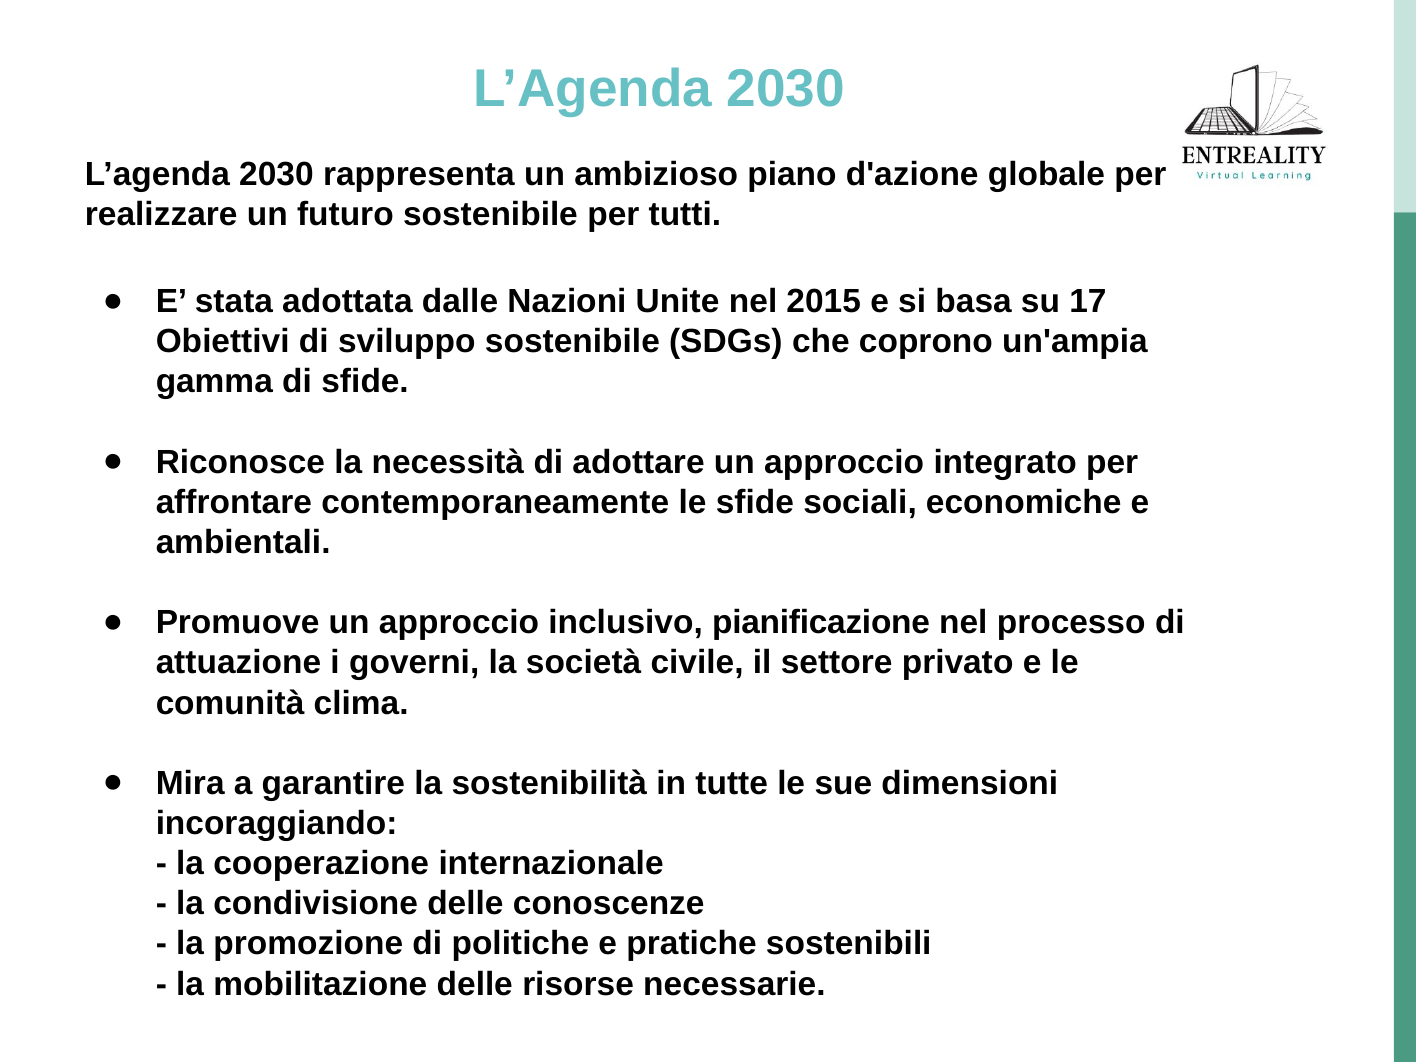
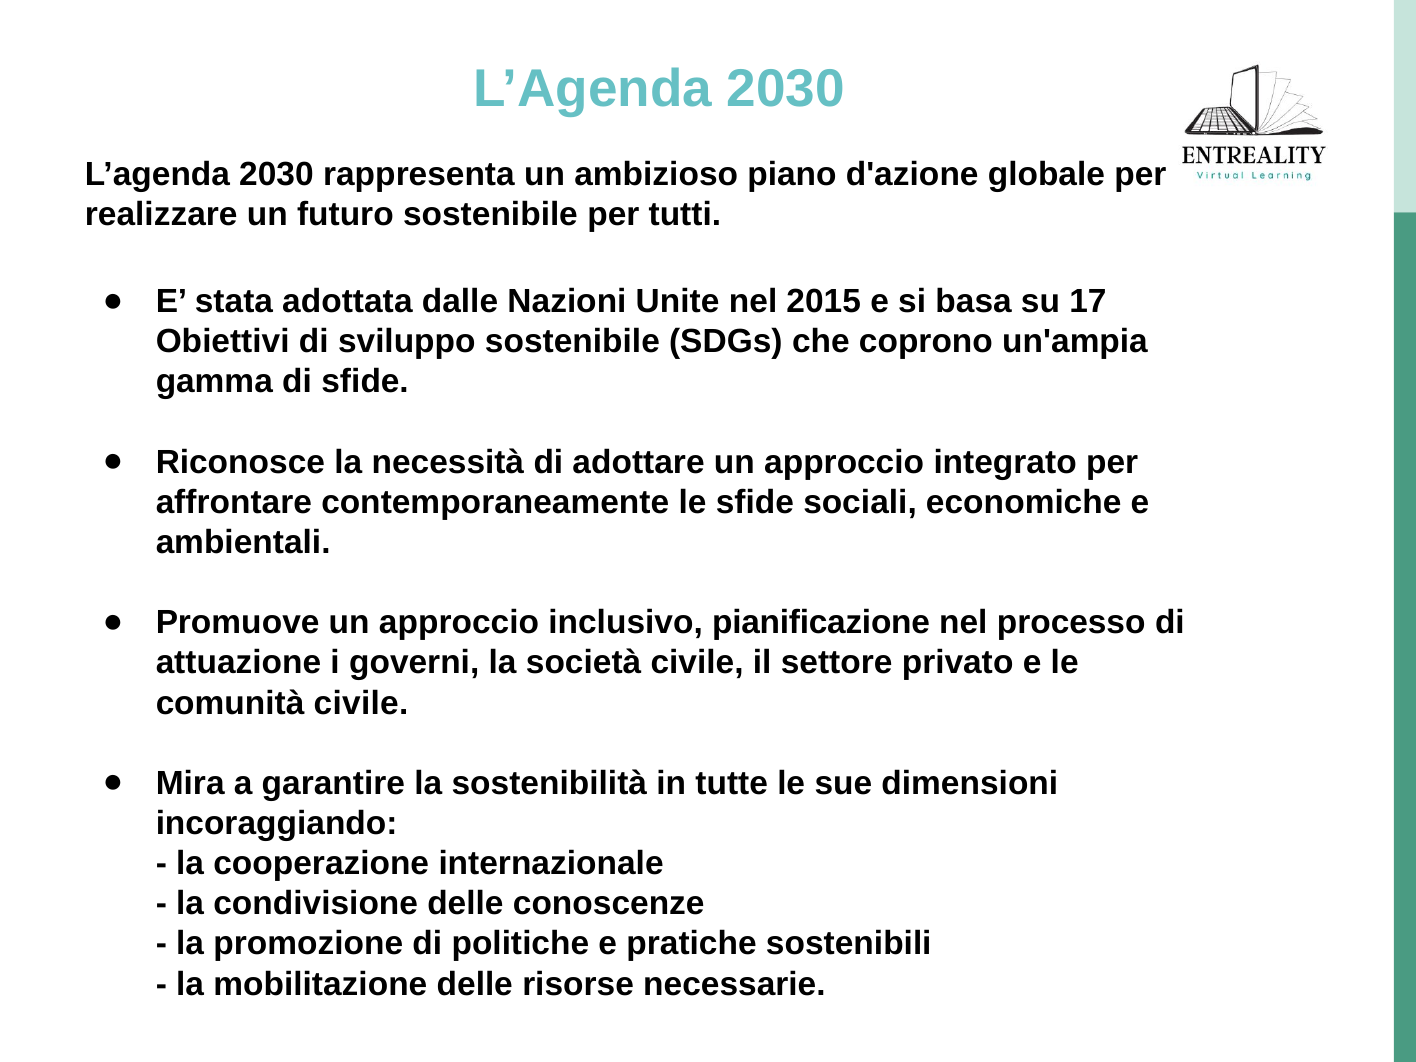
comunità clima: clima -> civile
